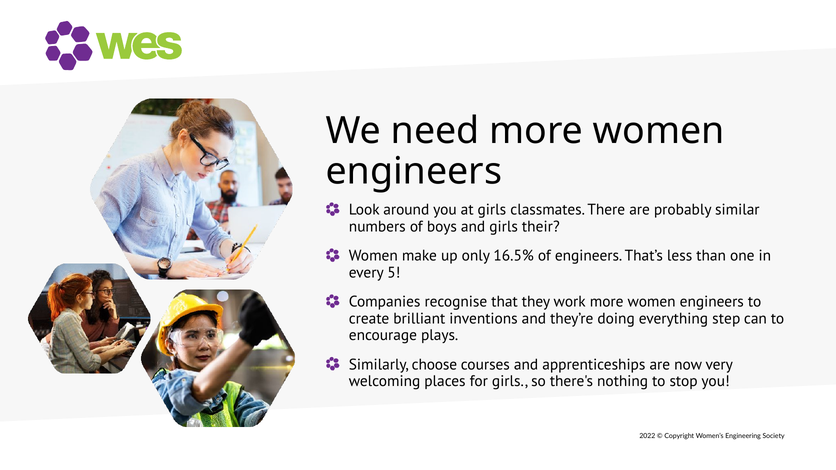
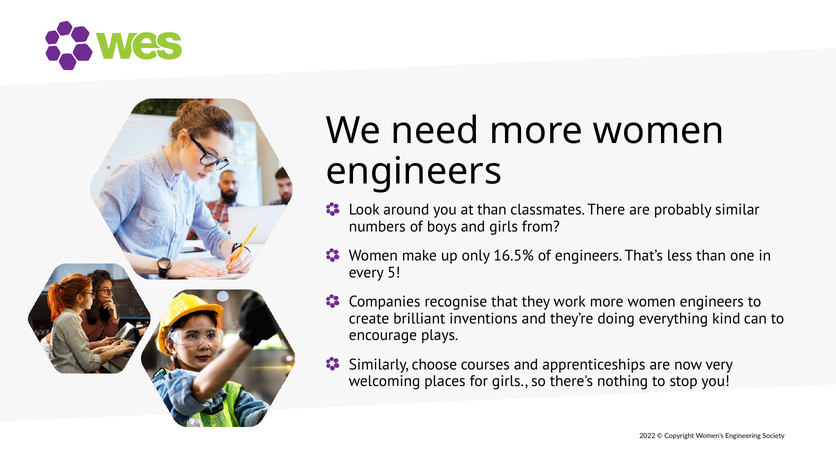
at girls: girls -> than
their: their -> from
step: step -> kind
